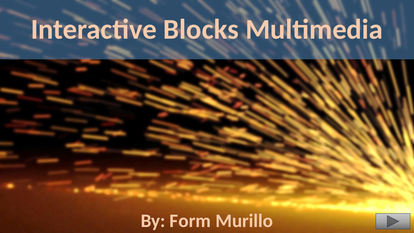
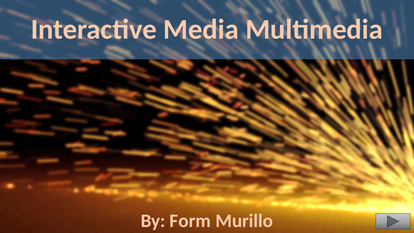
Blocks: Blocks -> Media
